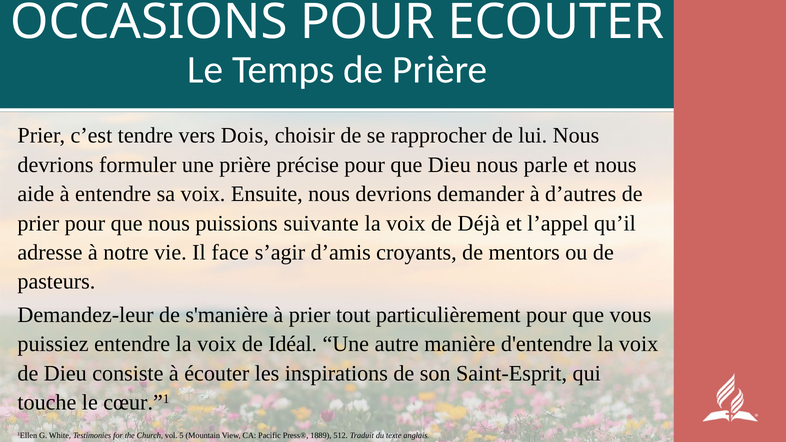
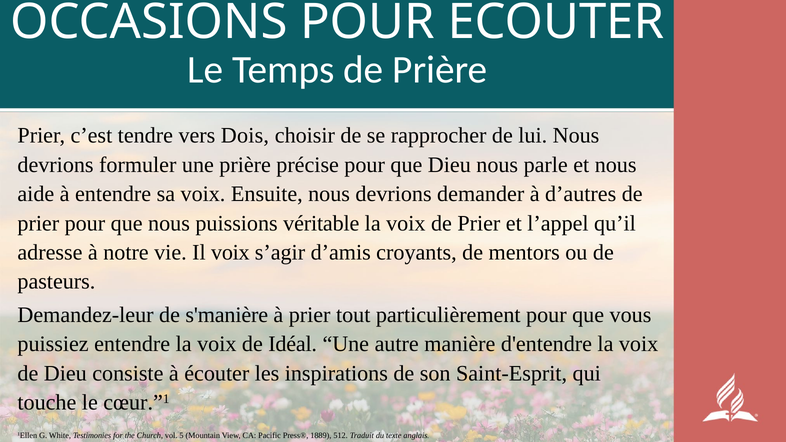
suivante: suivante -> véritable
voix de Déjà: Déjà -> Prier
Il face: face -> voix
